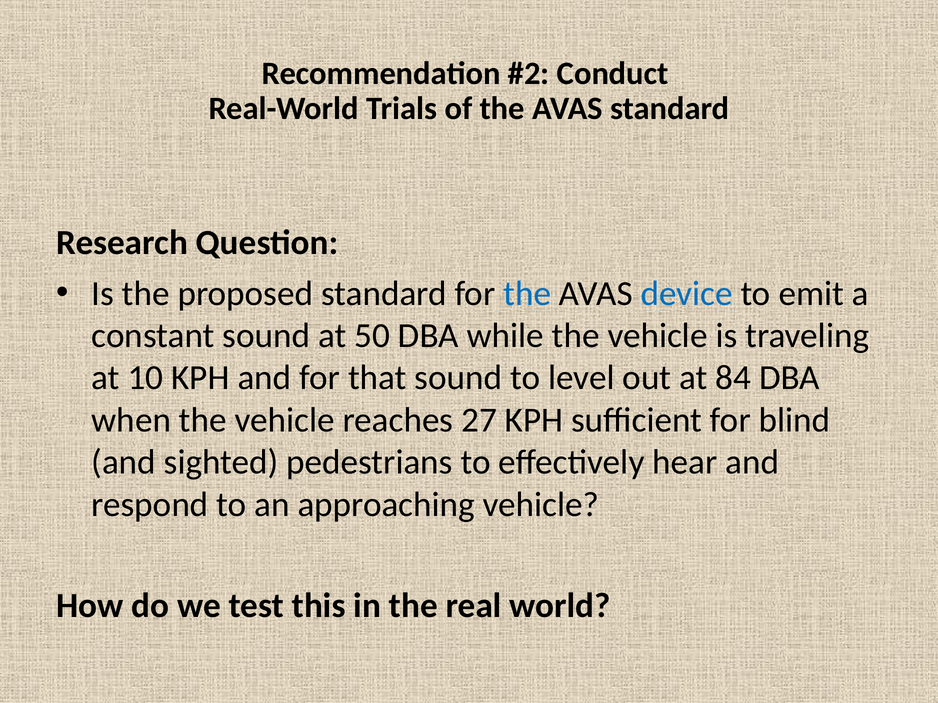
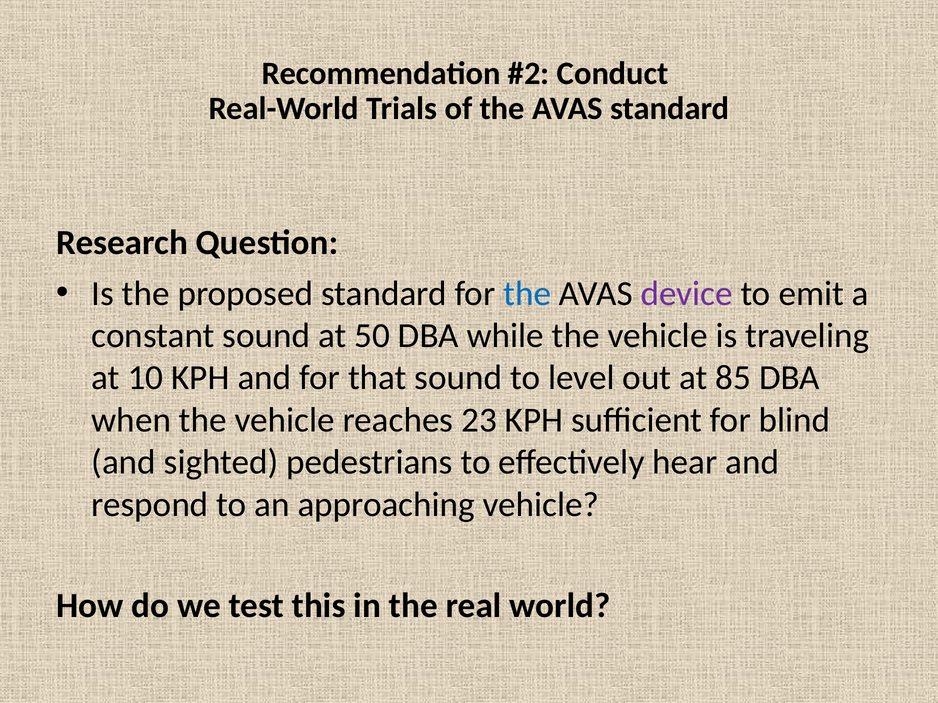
device colour: blue -> purple
84: 84 -> 85
27: 27 -> 23
